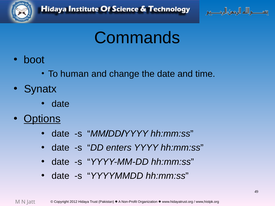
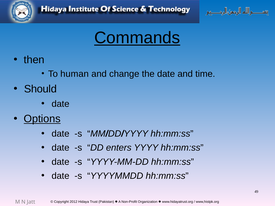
Commands underline: none -> present
boot: boot -> then
Synatx: Synatx -> Should
